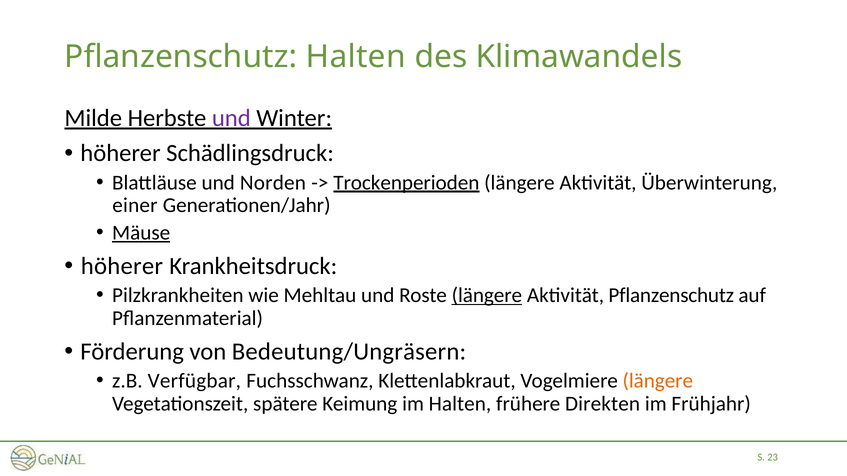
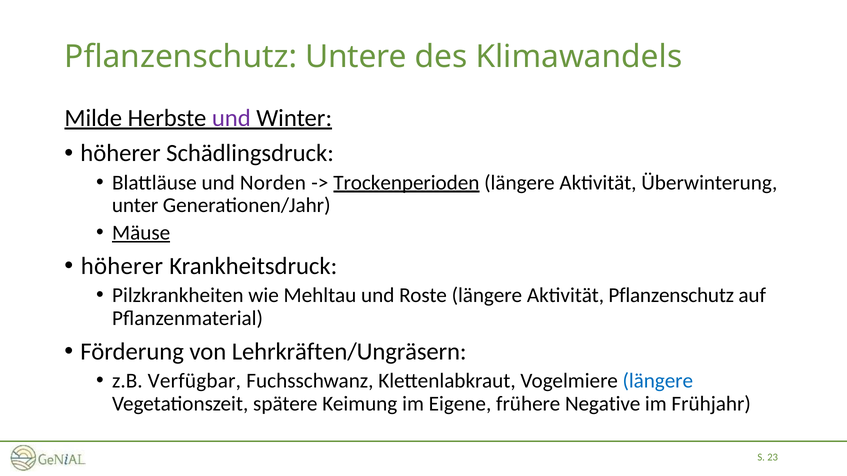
Pflanzenschutz Halten: Halten -> Untere
einer: einer -> unter
längere at (487, 296) underline: present -> none
Bedeutung/Ungräsern: Bedeutung/Ungräsern -> Lehrkräften/Ungräsern
längere at (658, 381) colour: orange -> blue
im Halten: Halten -> Eigene
Direkten: Direkten -> Negative
